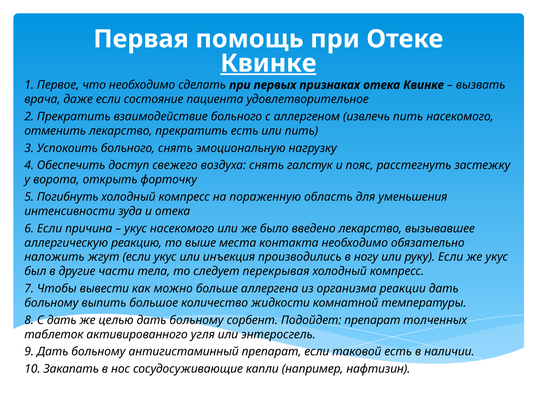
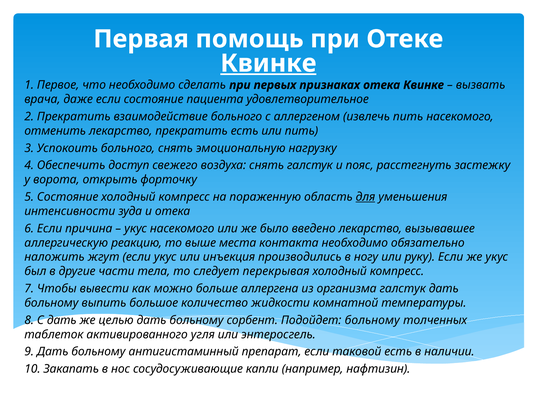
5 Погибнуть: Погибнуть -> Состояние
для underline: none -> present
организма реакции: реакции -> галстук
Подойдет препарат: препарат -> больному
